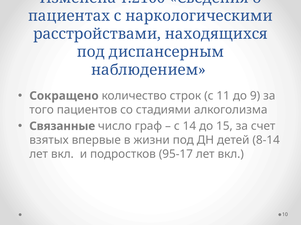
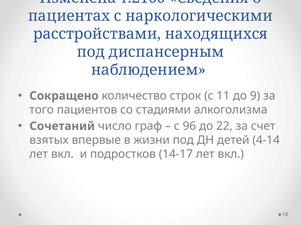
Связанные: Связанные -> Сочетаний
14: 14 -> 96
15: 15 -> 22
8-14: 8-14 -> 4-14
95-17: 95-17 -> 14-17
